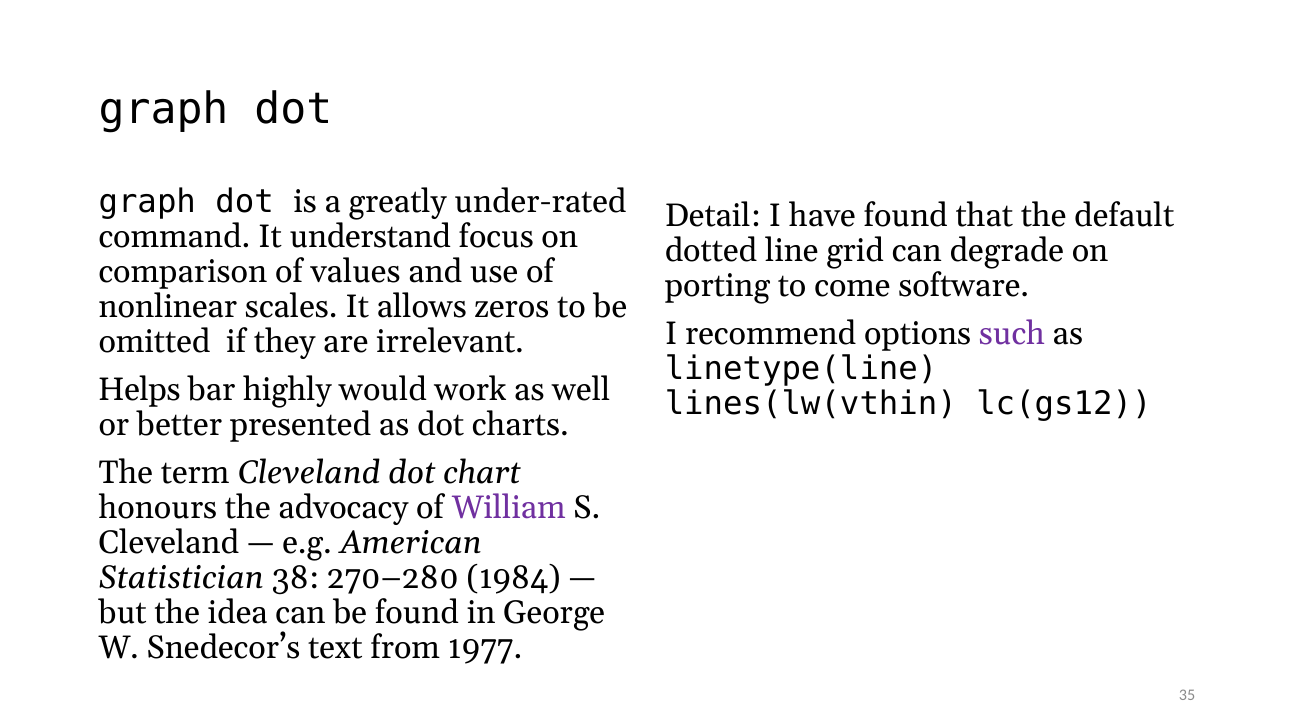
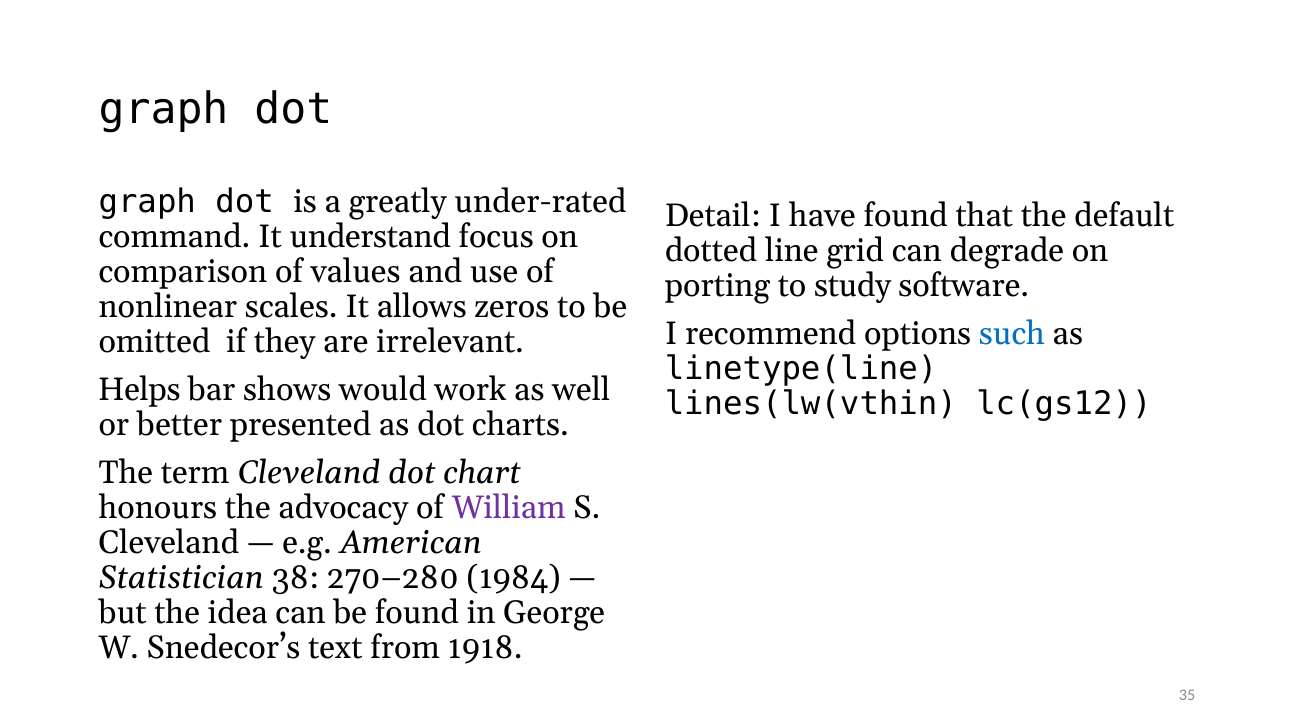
come: come -> study
such colour: purple -> blue
highly: highly -> shows
1977: 1977 -> 1918
